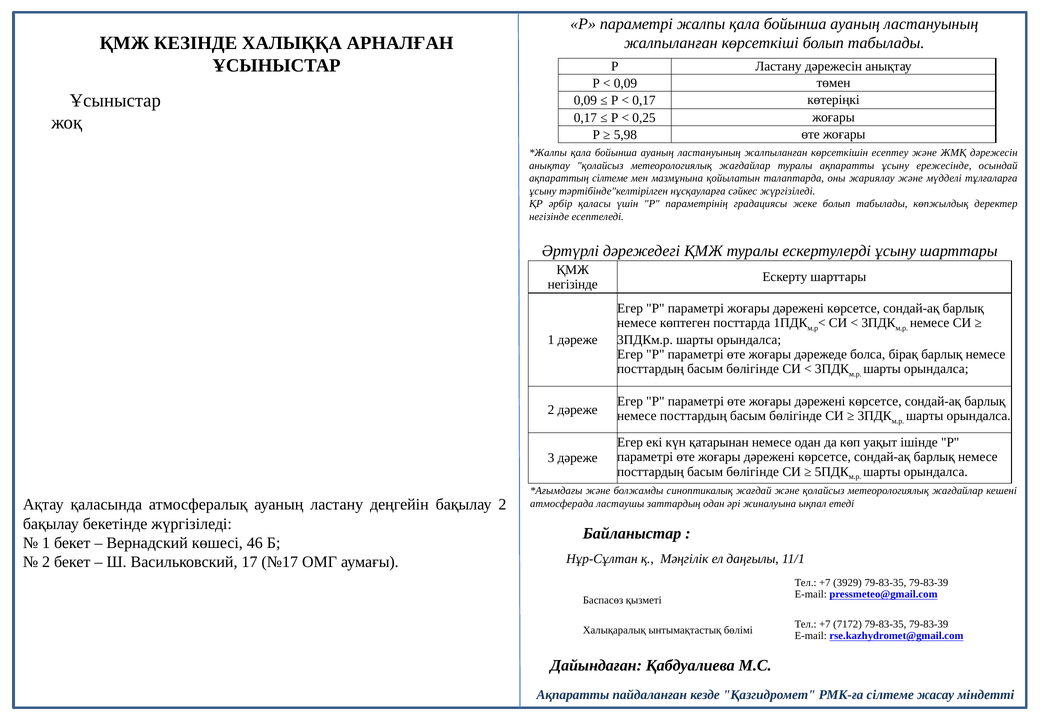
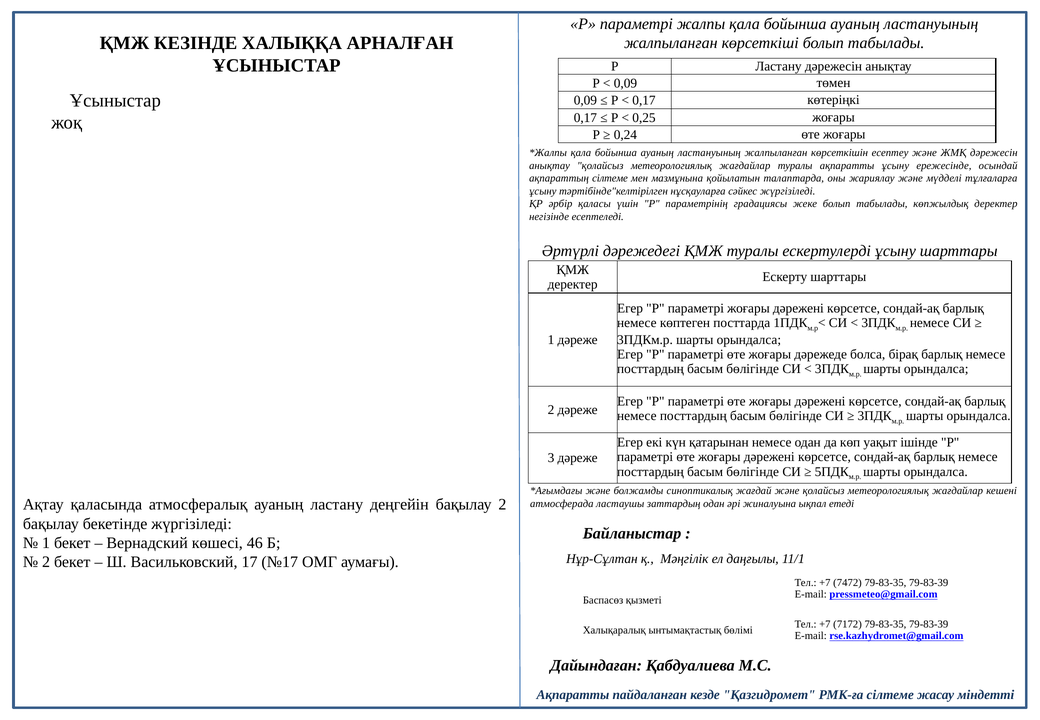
5,98: 5,98 -> 0,24
негізінде at (573, 284): негізінде -> деректер
3929: 3929 -> 7472
